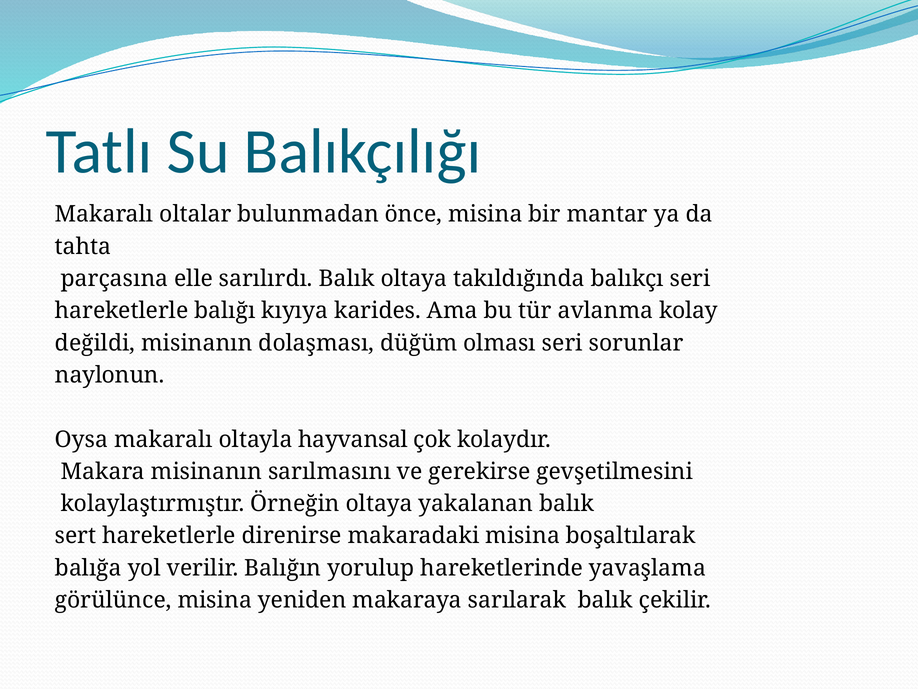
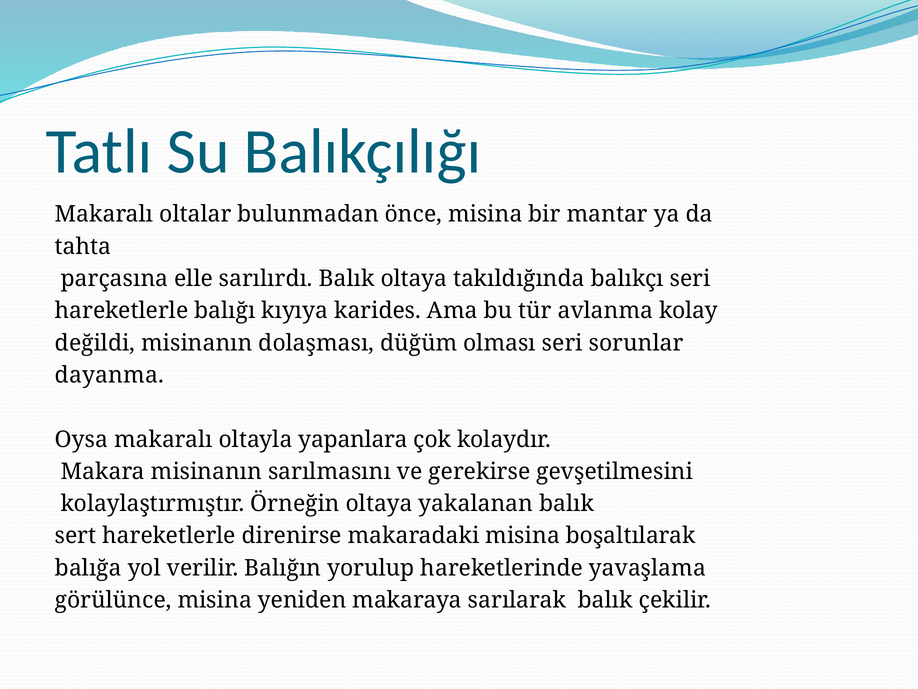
naylonun: naylonun -> dayanma
hayvansal: hayvansal -> yapanlara
